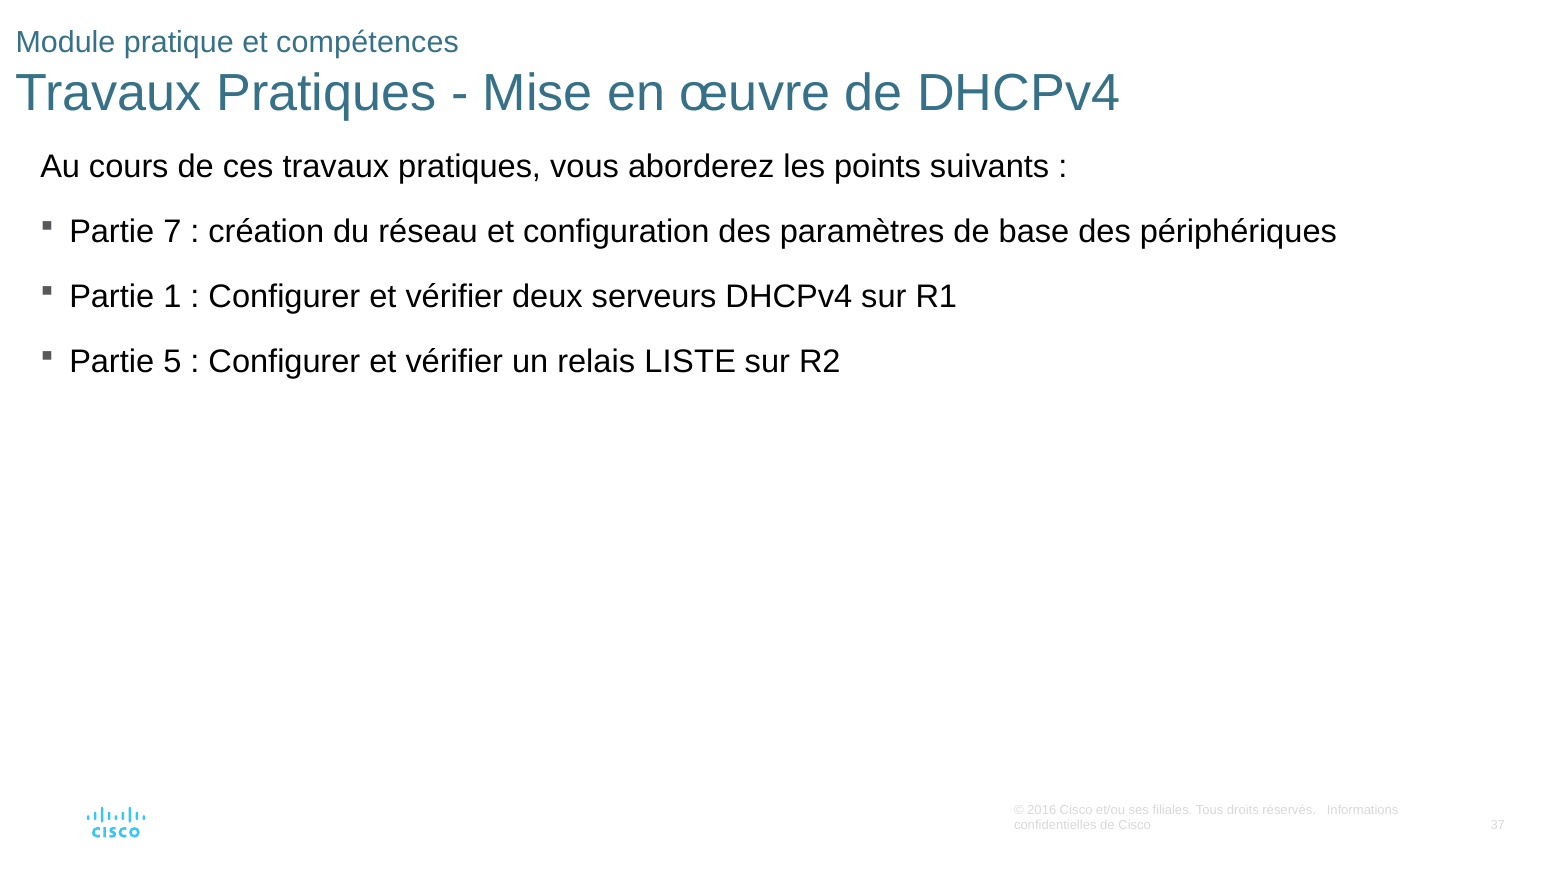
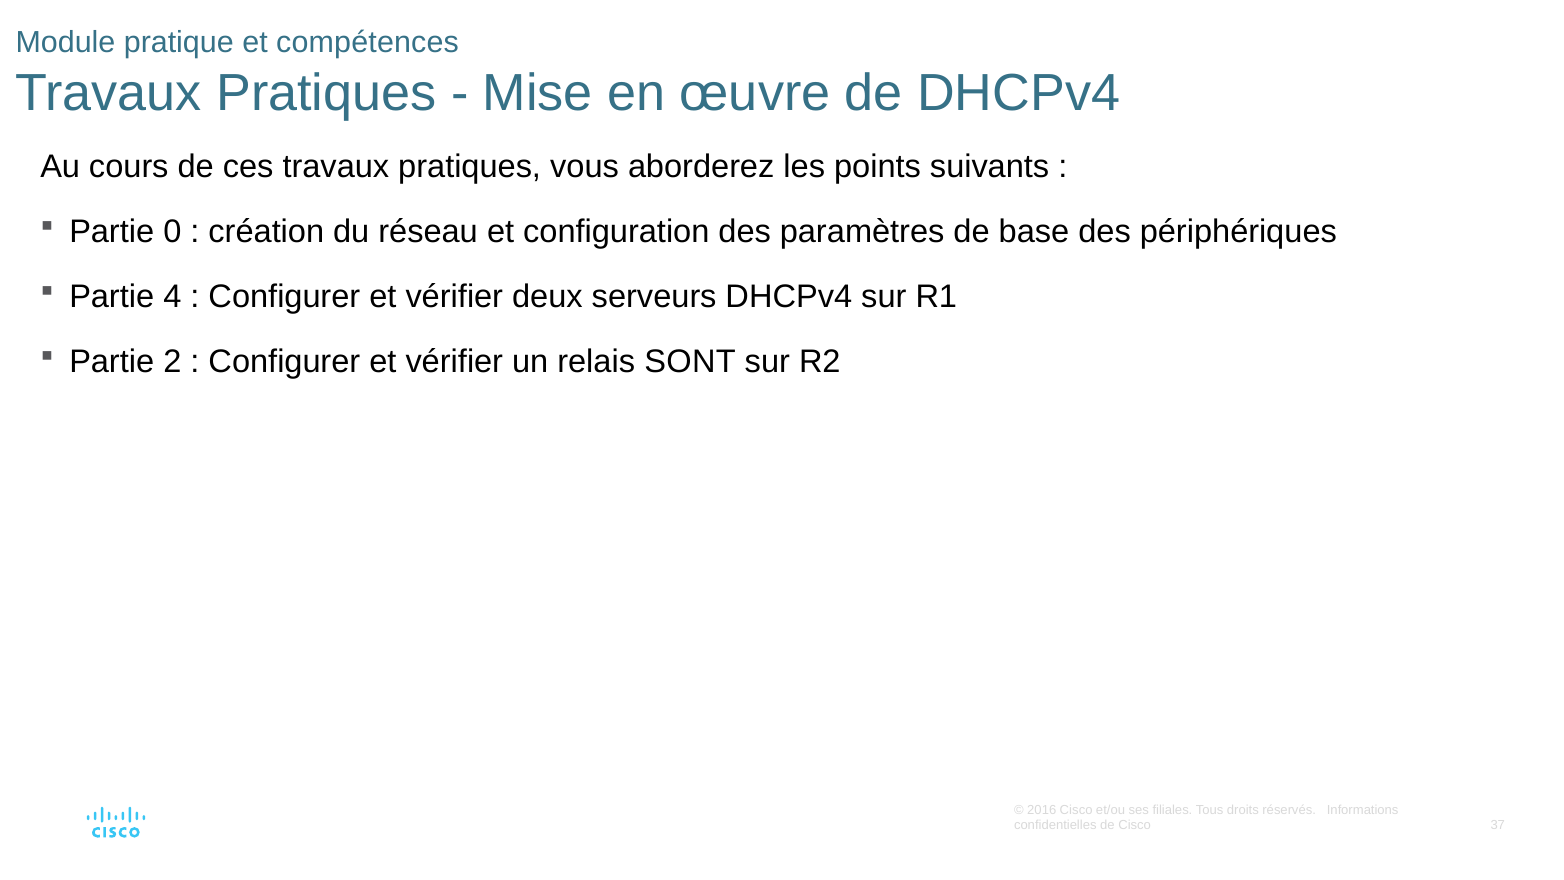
7: 7 -> 0
1: 1 -> 4
5: 5 -> 2
LISTE: LISTE -> SONT
